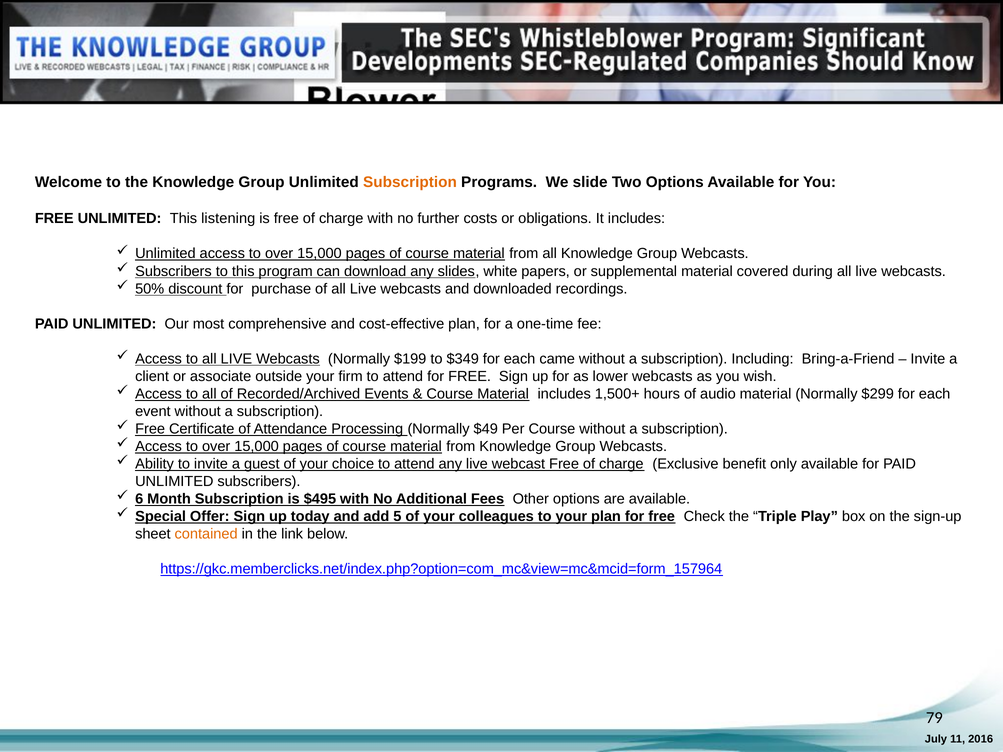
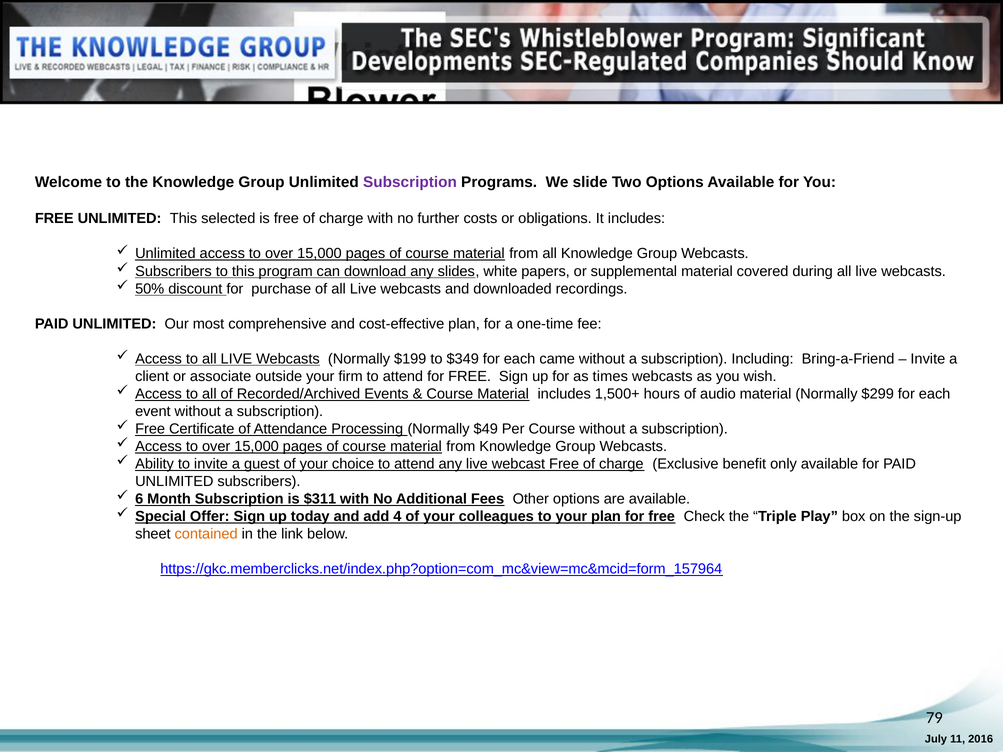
Subscription at (410, 182) colour: orange -> purple
listening: listening -> selected
lower: lower -> times
$495: $495 -> $311
5: 5 -> 4
